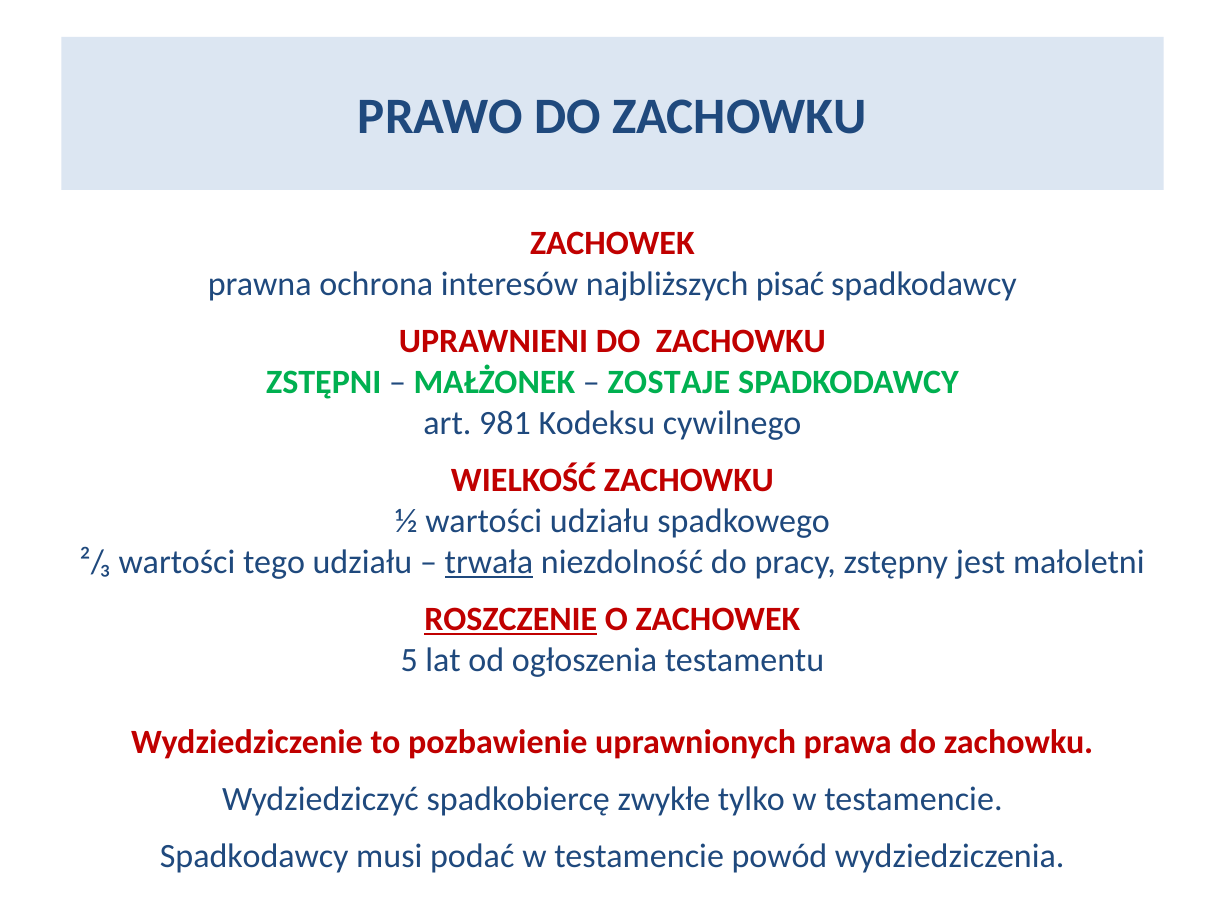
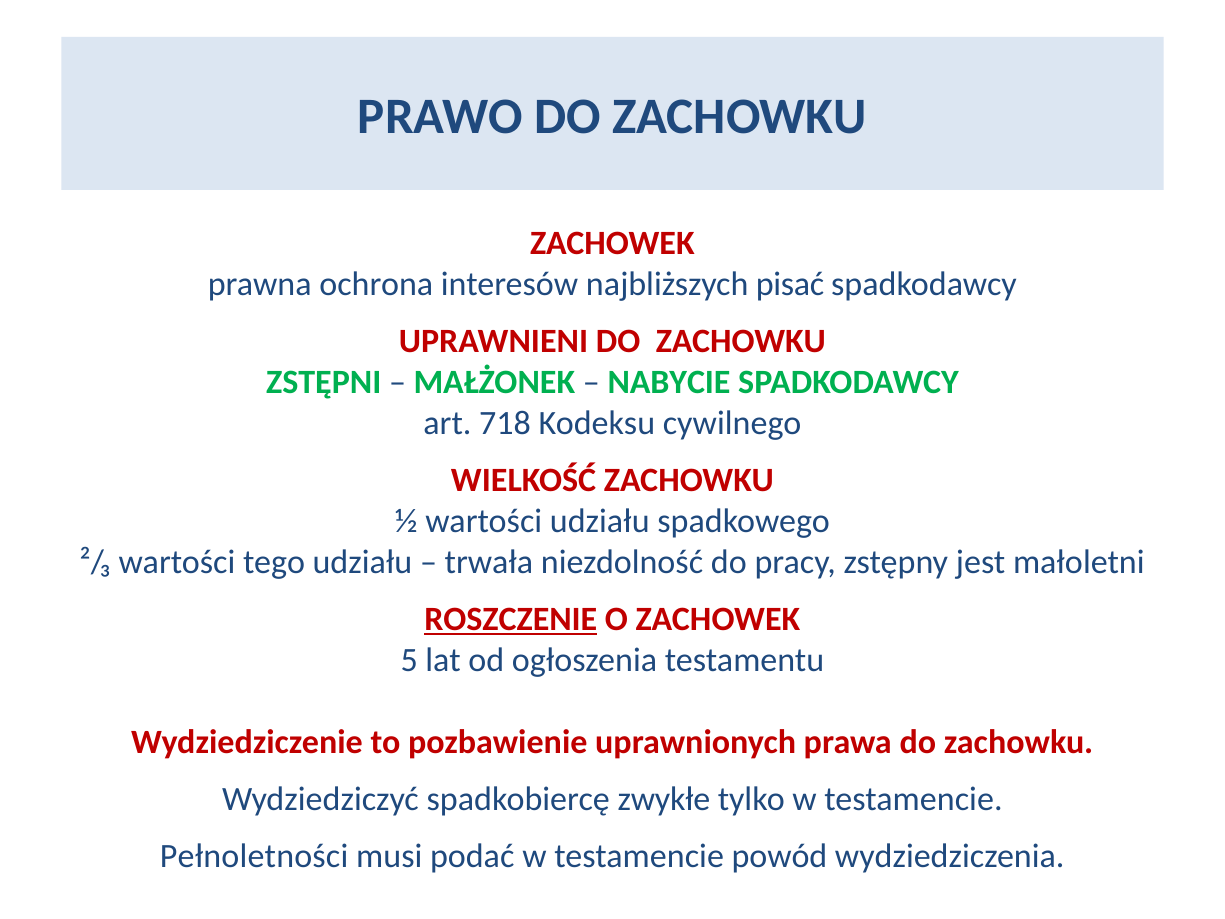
ZOSTAJE: ZOSTAJE -> NABYCIE
981: 981 -> 718
trwała underline: present -> none
Spadkodawcy at (254, 856): Spadkodawcy -> Pełnoletności
